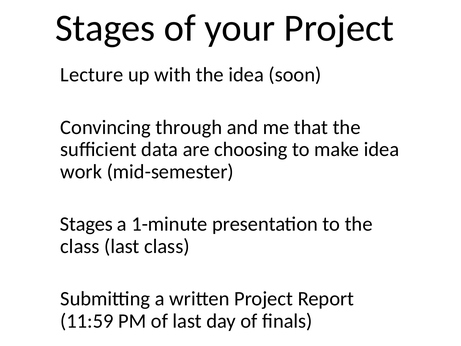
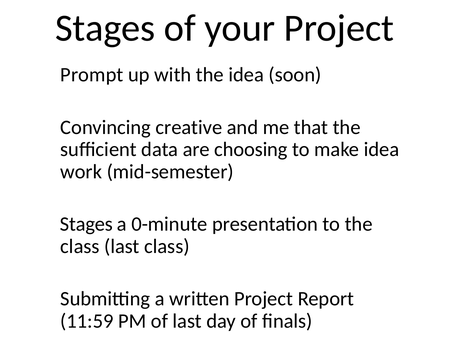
Lecture: Lecture -> Prompt
through: through -> creative
1-minute: 1-minute -> 0-minute
